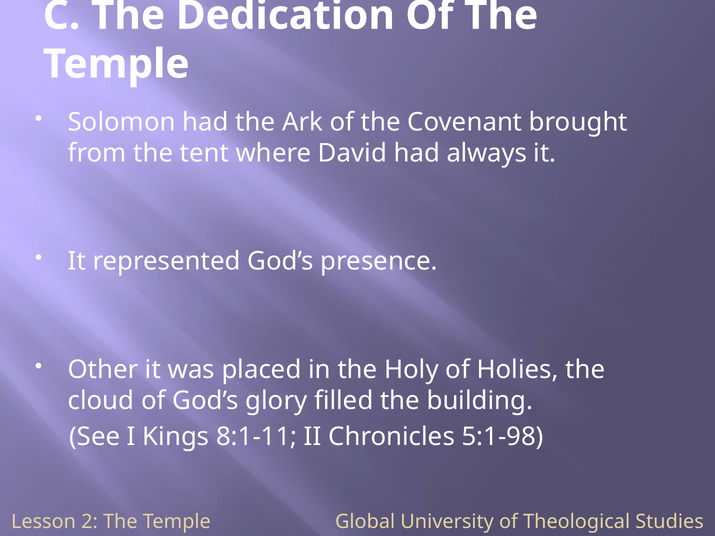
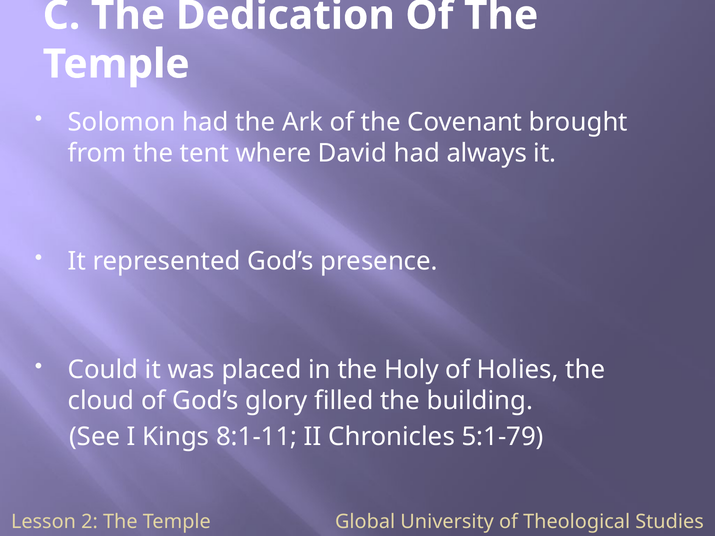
Other: Other -> Could
5:1-98: 5:1-98 -> 5:1-79
